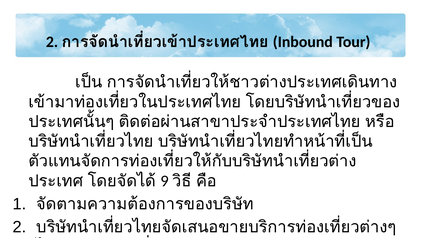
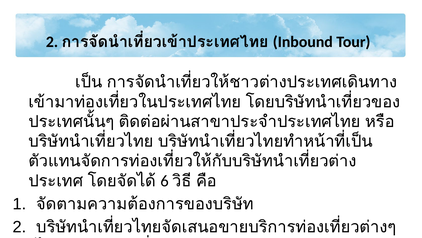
9: 9 -> 6
